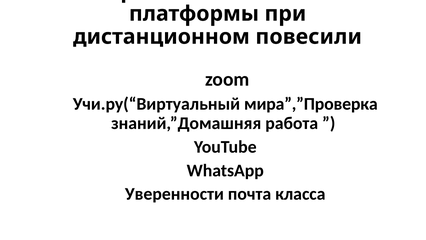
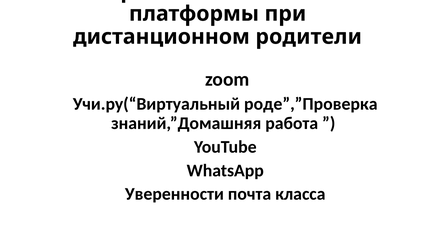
повесили: повесили -> родители
мира”,”Проверка: мира”,”Проверка -> роде”,”Проверка
